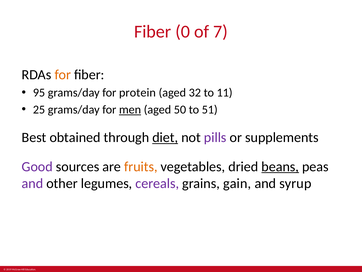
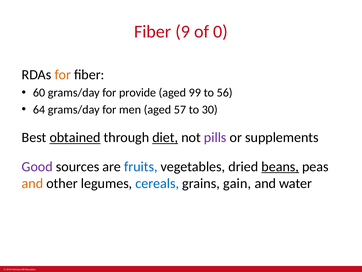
0: 0 -> 9
7: 7 -> 0
95: 95 -> 60
protein: protein -> provide
32: 32 -> 99
11: 11 -> 56
25: 25 -> 64
men underline: present -> none
50: 50 -> 57
51: 51 -> 30
obtained underline: none -> present
fruits colour: orange -> blue
and at (32, 183) colour: purple -> orange
cereals colour: purple -> blue
syrup: syrup -> water
